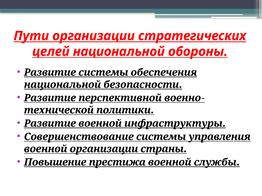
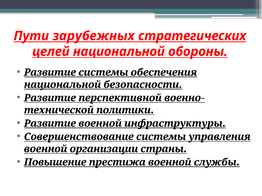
Пути организации: организации -> зарубежных
